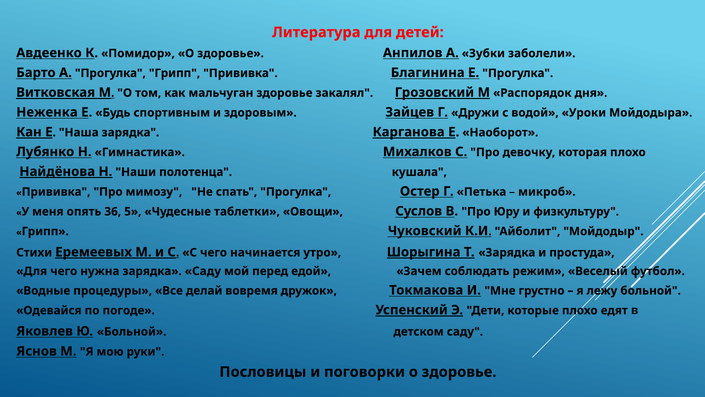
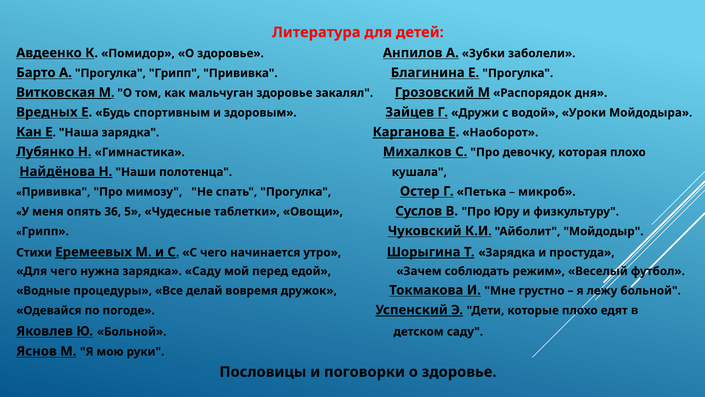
Неженка: Неженка -> Вредных
